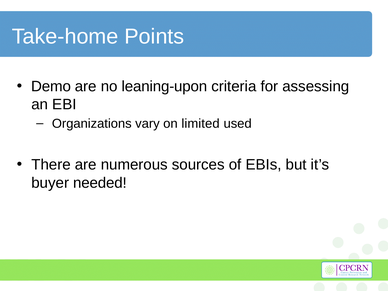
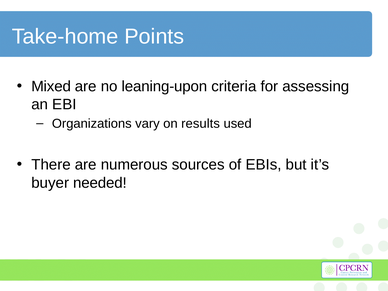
Demo: Demo -> Mixed
limited: limited -> results
